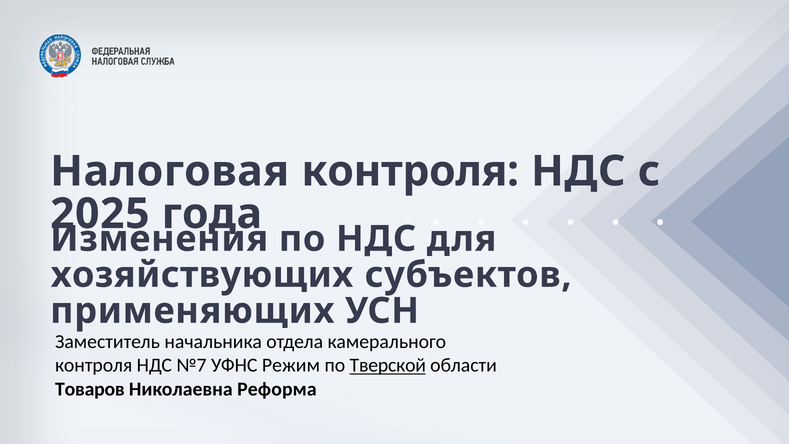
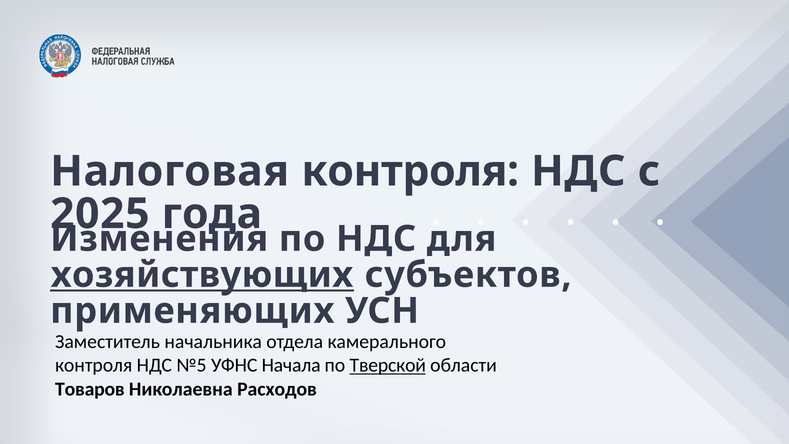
хозяйствующих underline: none -> present
№7: №7 -> №5
Режим: Режим -> Начала
Реформа: Реформа -> Расходов
